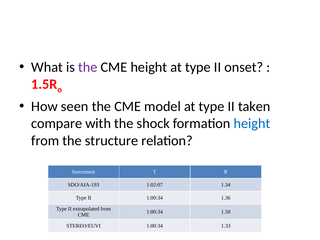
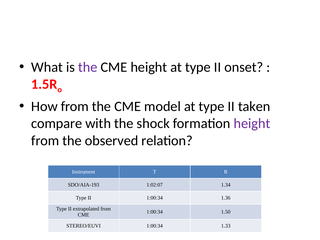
How seen: seen -> from
height at (252, 124) colour: blue -> purple
structure: structure -> observed
